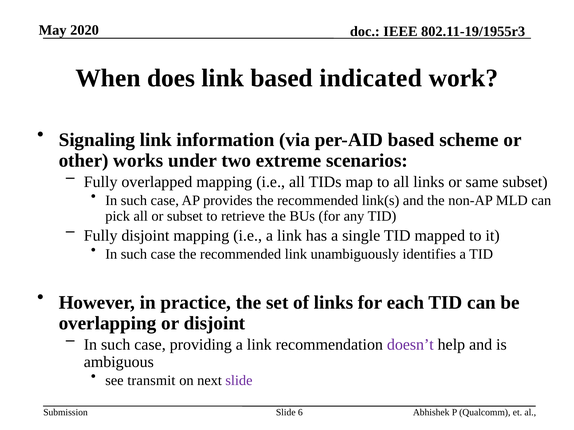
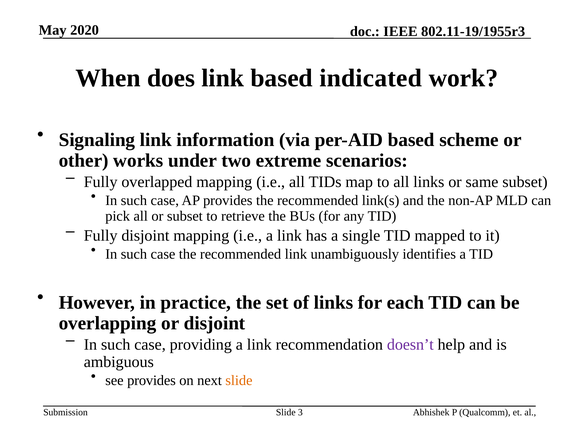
see transmit: transmit -> provides
slide at (239, 381) colour: purple -> orange
6: 6 -> 3
